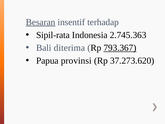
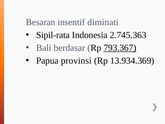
Besaran underline: present -> none
terhadap: terhadap -> diminati
diterima: diterima -> berdasar
37.273.620: 37.273.620 -> 13.934.369
